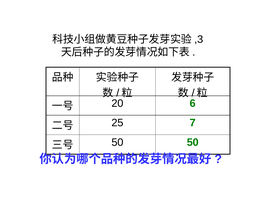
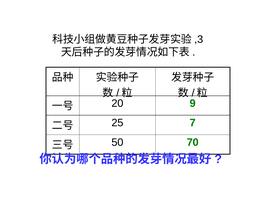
6: 6 -> 9
50 50: 50 -> 70
